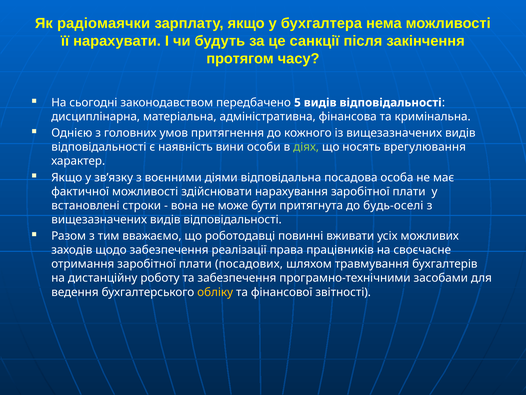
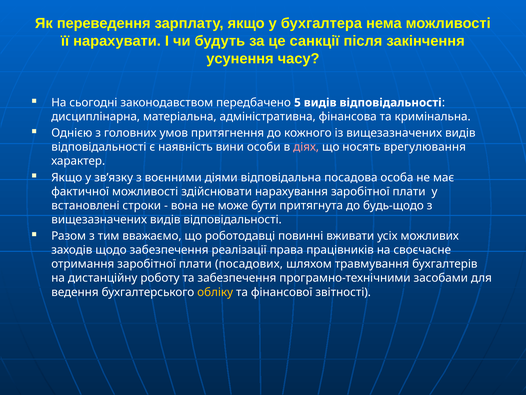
радіомаячки: радіомаячки -> переведення
протягом: протягом -> усунення
діях colour: light green -> pink
будь-оселі: будь-оселі -> будь-щодо
